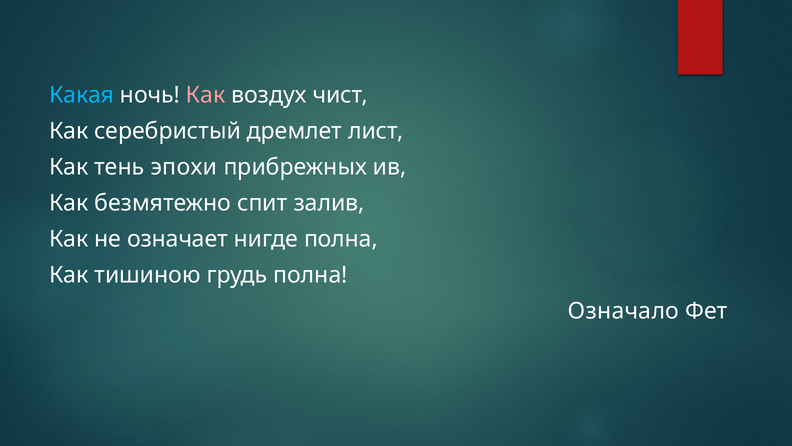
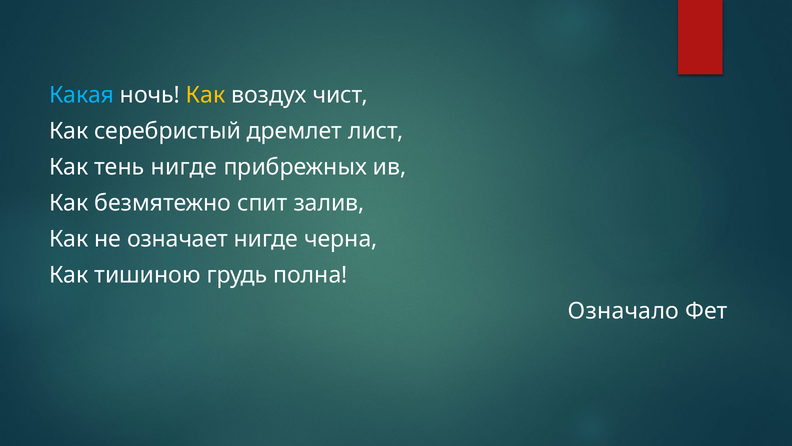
Как at (206, 95) colour: pink -> yellow
тень эпохи: эпохи -> нигде
нигде полна: полна -> черна
